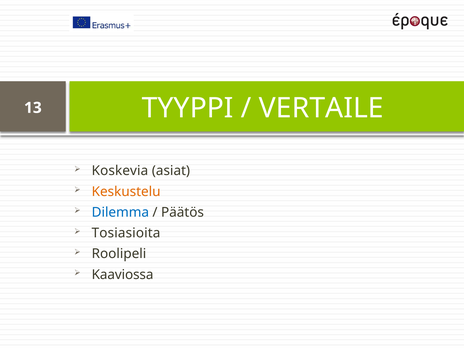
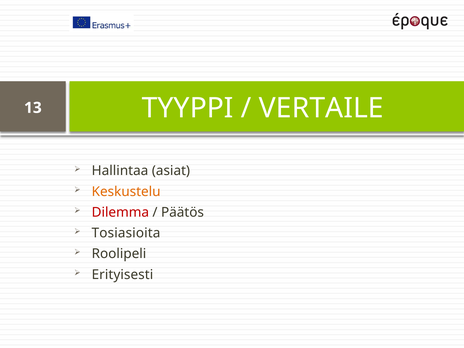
Koskevia: Koskevia -> Hallintaa
Dilemma colour: blue -> red
Kaaviossa: Kaaviossa -> Erityisesti
